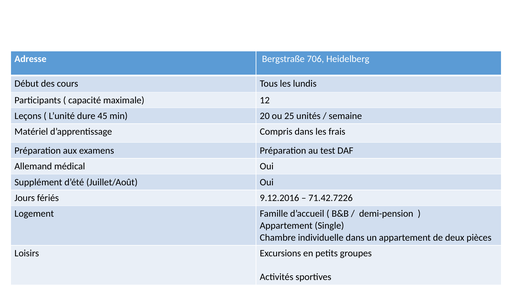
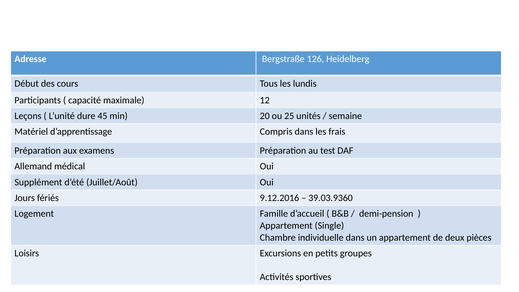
706: 706 -> 126
71.42.7226: 71.42.7226 -> 39.03.9360
